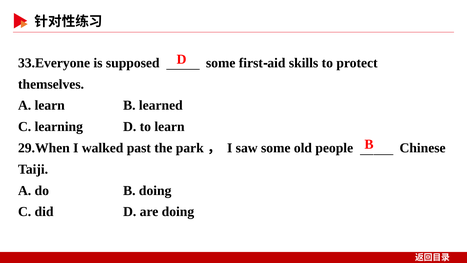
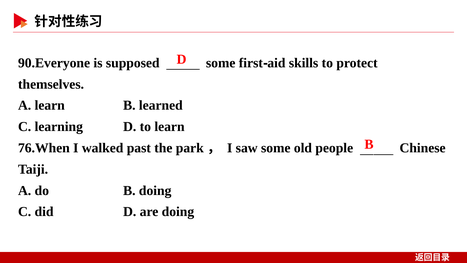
33.Everyone: 33.Everyone -> 90.Everyone
29.When: 29.When -> 76.When
